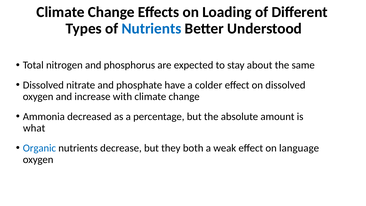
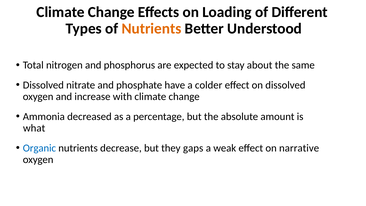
Nutrients at (152, 29) colour: blue -> orange
both: both -> gaps
language: language -> narrative
